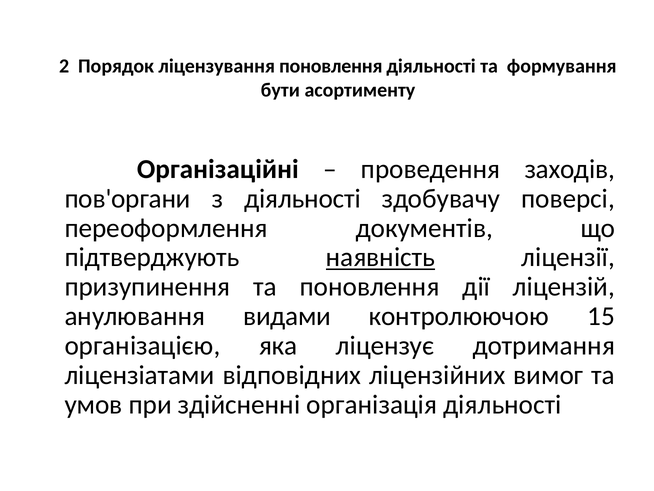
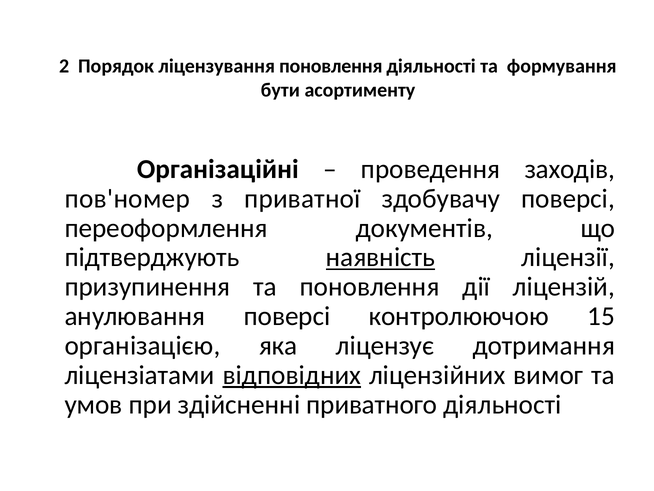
пов'органи: пов'органи -> пов'номер
з діяльності: діяльності -> приватної
анулювання видами: видами -> поверсі
відповідних underline: none -> present
організація: організація -> приватного
